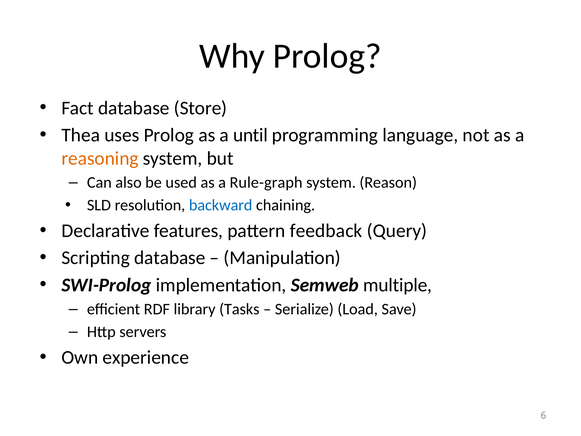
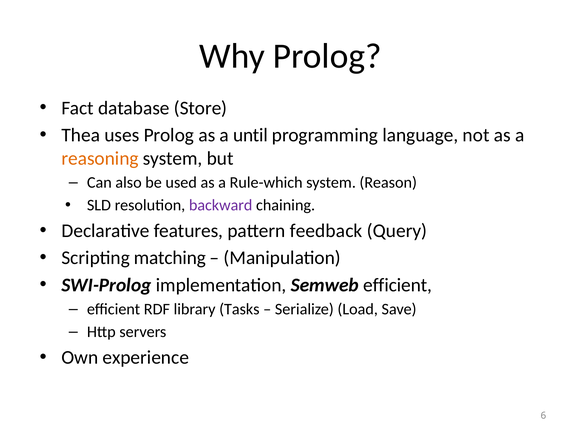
Rule-graph: Rule-graph -> Rule-which
backward colour: blue -> purple
Scripting database: database -> matching
Semweb multiple: multiple -> efficient
